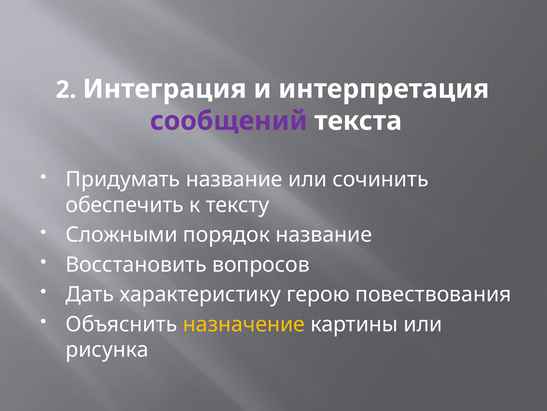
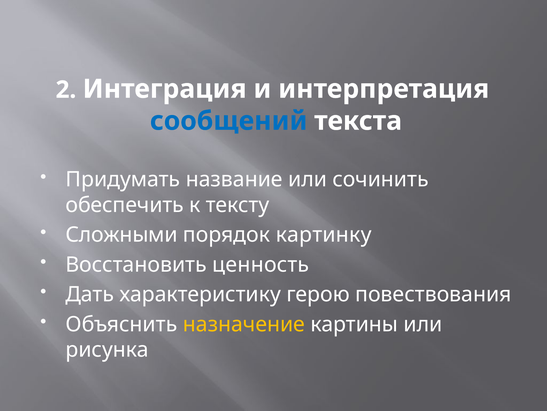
сообщений colour: purple -> blue
порядок название: название -> картинку
вопросов: вопросов -> ценность
